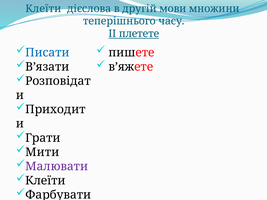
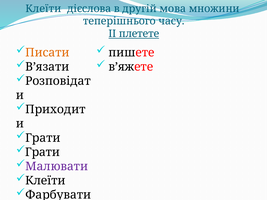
мови: мови -> мова
Писати colour: blue -> orange
Мити at (42, 152): Мити -> Грати
